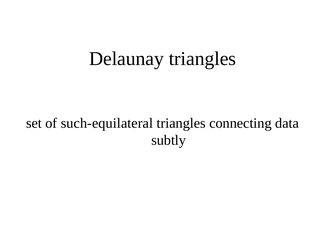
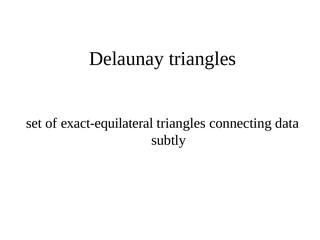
such-equilateral: such-equilateral -> exact-equilateral
